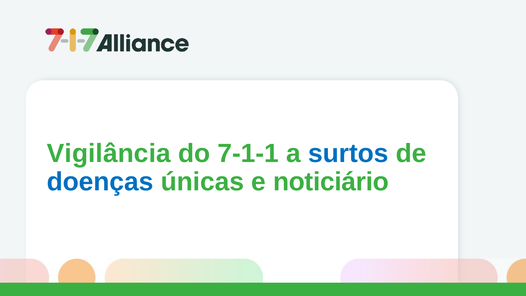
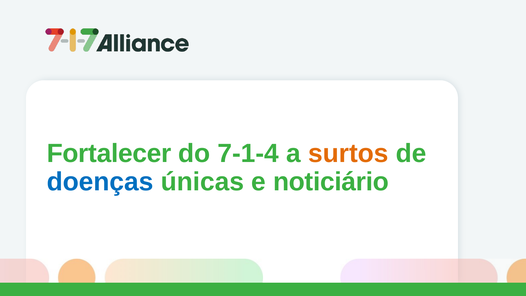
Vigilância: Vigilância -> Fortalecer
7-1-1: 7-1-1 -> 7-1-4
surtos colour: blue -> orange
